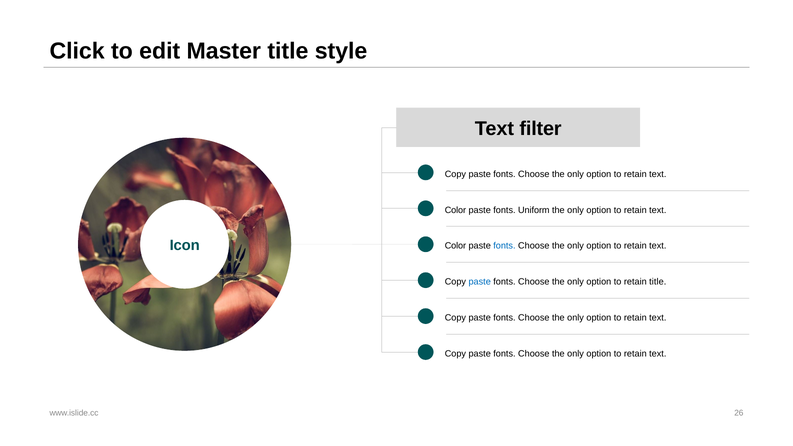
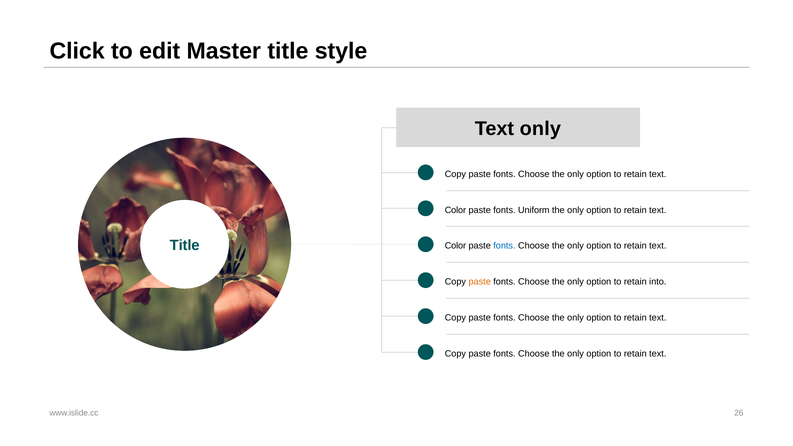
Text filter: filter -> only
Icon at (185, 245): Icon -> Title
paste at (480, 282) colour: blue -> orange
retain title: title -> into
